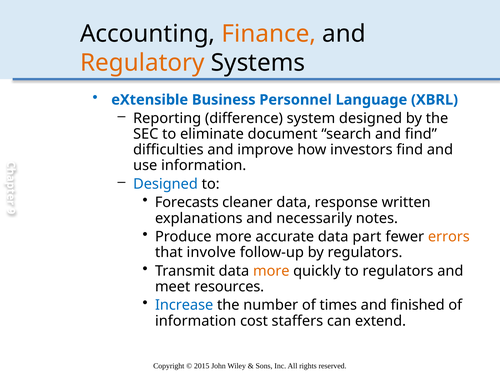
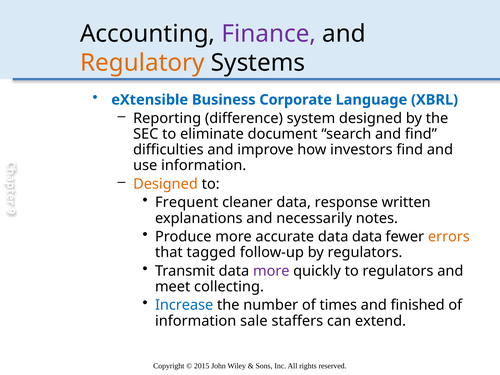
Finance colour: orange -> purple
Personnel: Personnel -> Corporate
Designed at (165, 184) colour: blue -> orange
Forecasts: Forecasts -> Frequent
data part: part -> data
involve: involve -> tagged
more at (271, 271) colour: orange -> purple
resources: resources -> collecting
cost: cost -> sale
